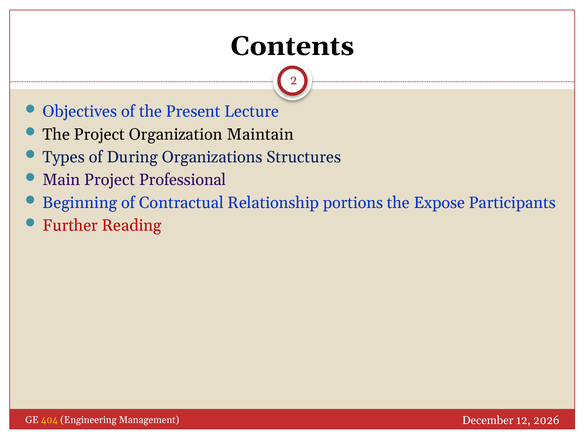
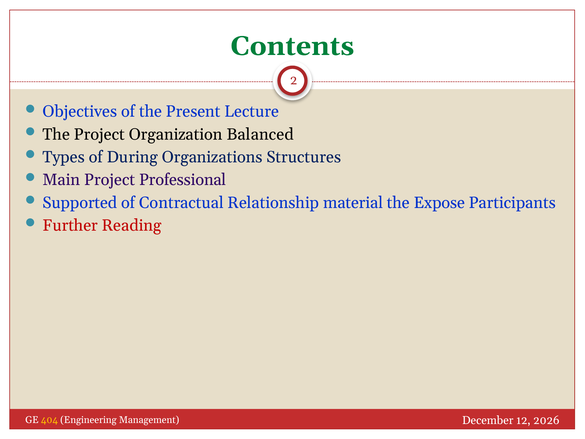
Contents colour: black -> green
Maintain: Maintain -> Balanced
Beginning: Beginning -> Supported
portions: portions -> material
